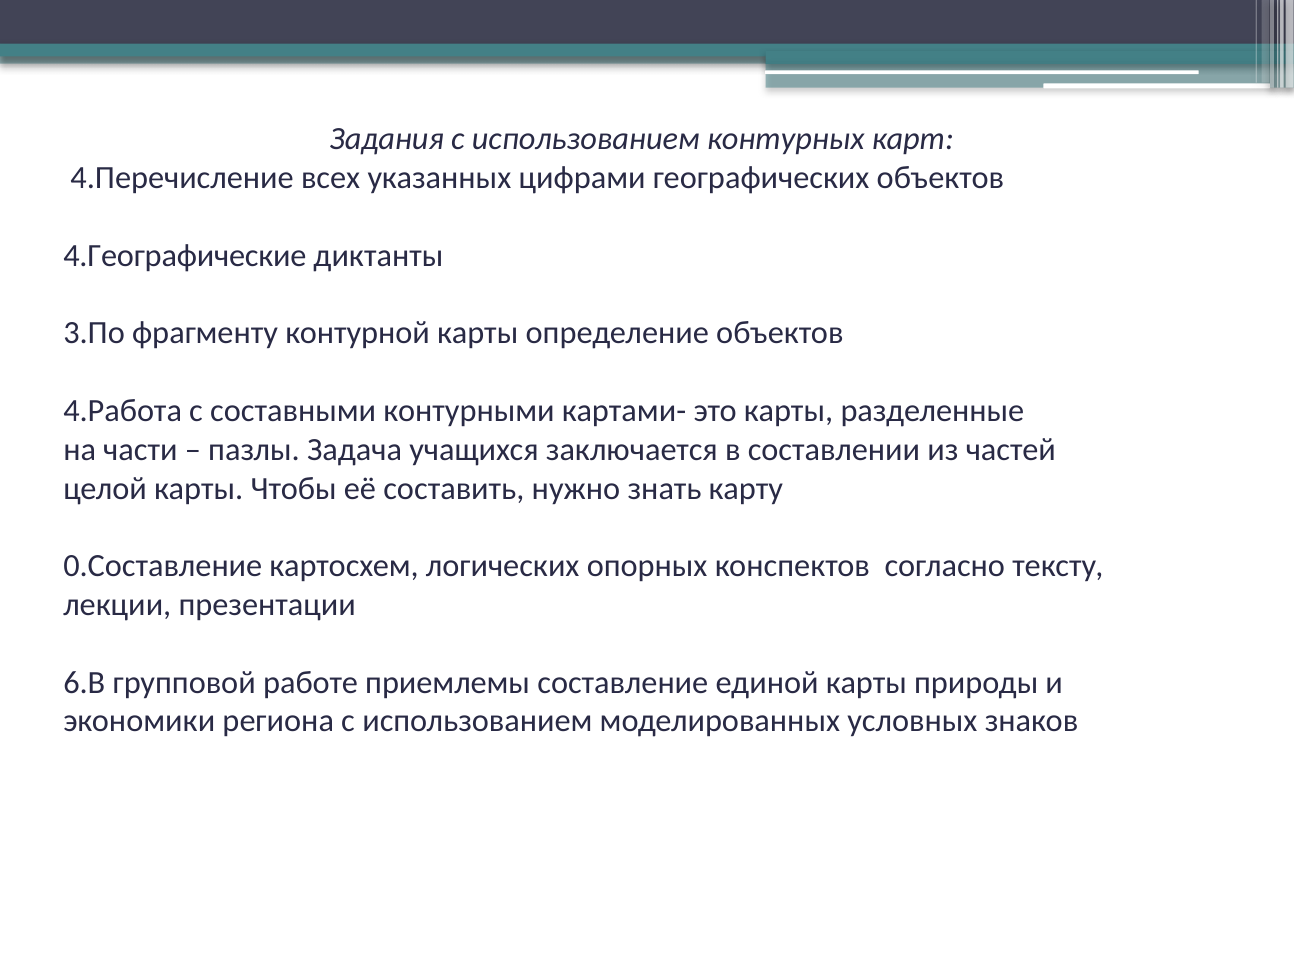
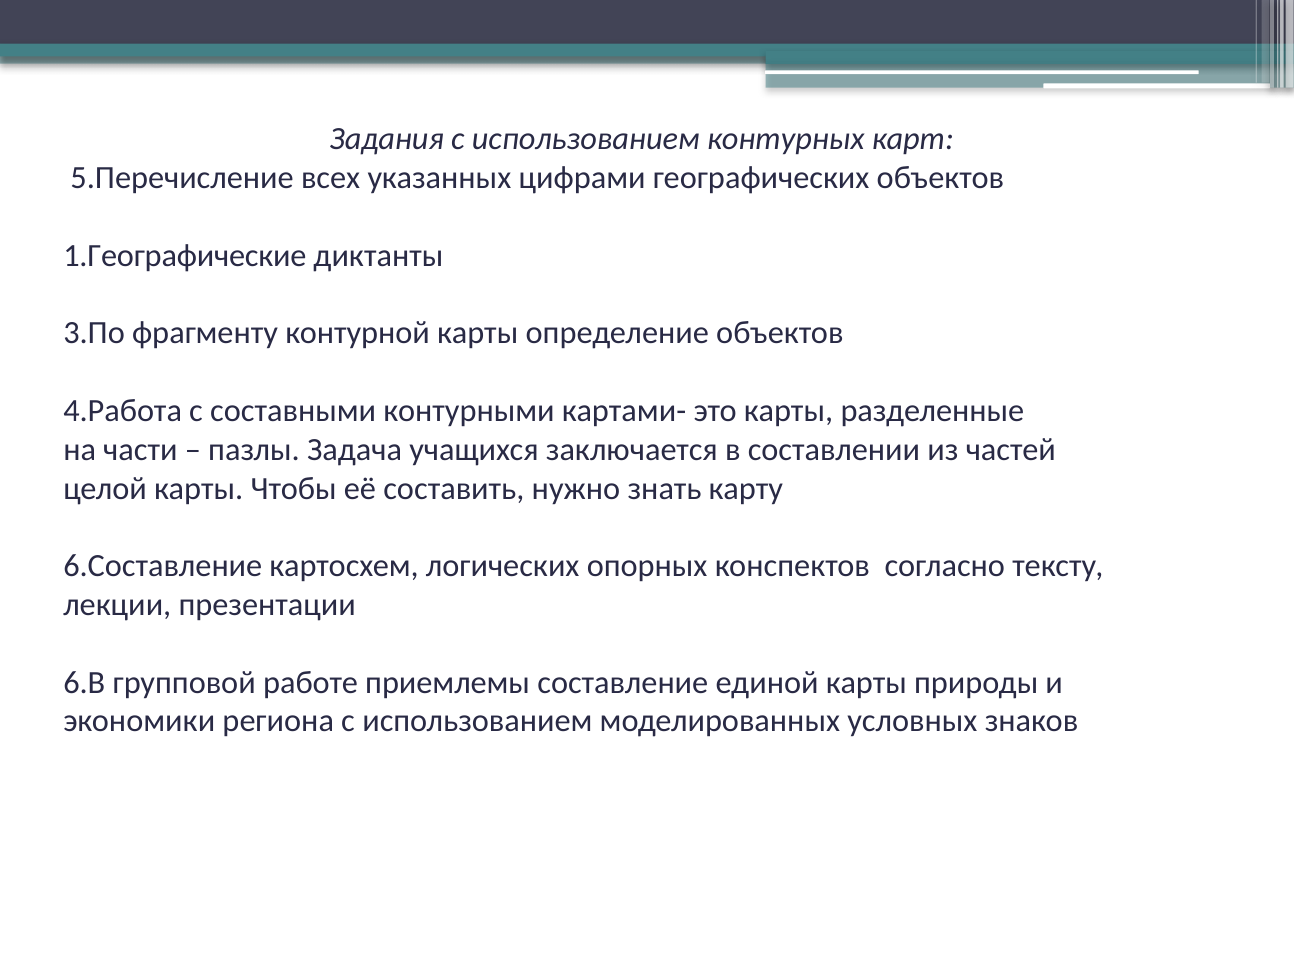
4.Перечисление: 4.Перечисление -> 5.Перечисление
4.Географические: 4.Географические -> 1.Географические
0.Составление: 0.Составление -> 6.Составление
